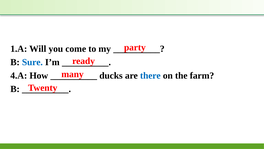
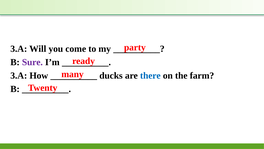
1.A at (19, 49): 1.A -> 3.A
Sure colour: blue -> purple
4.A at (19, 75): 4.A -> 3.A
